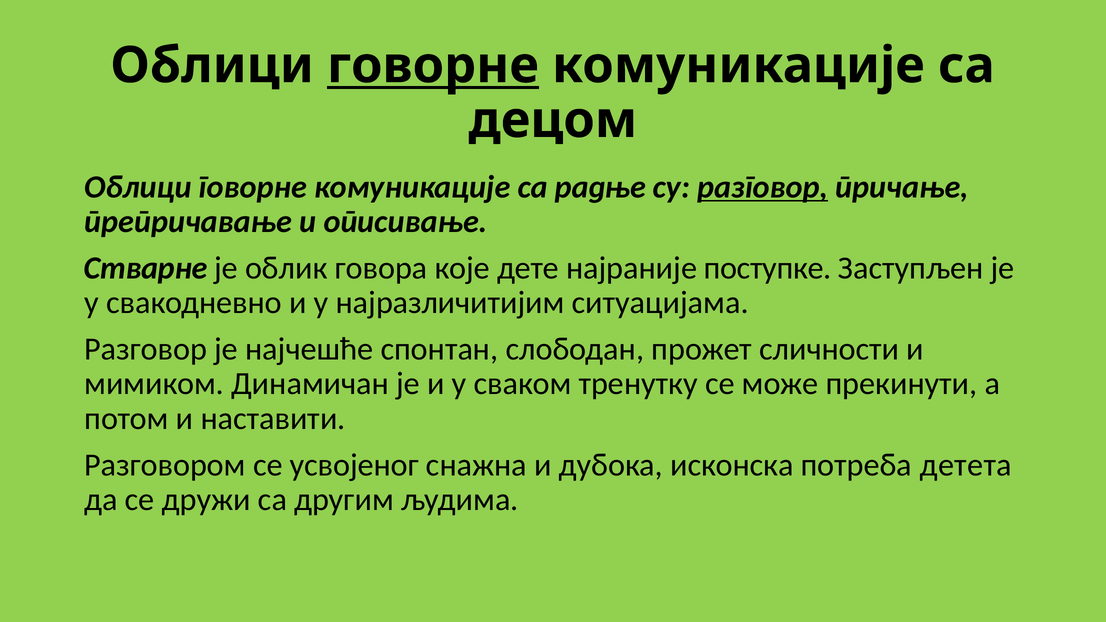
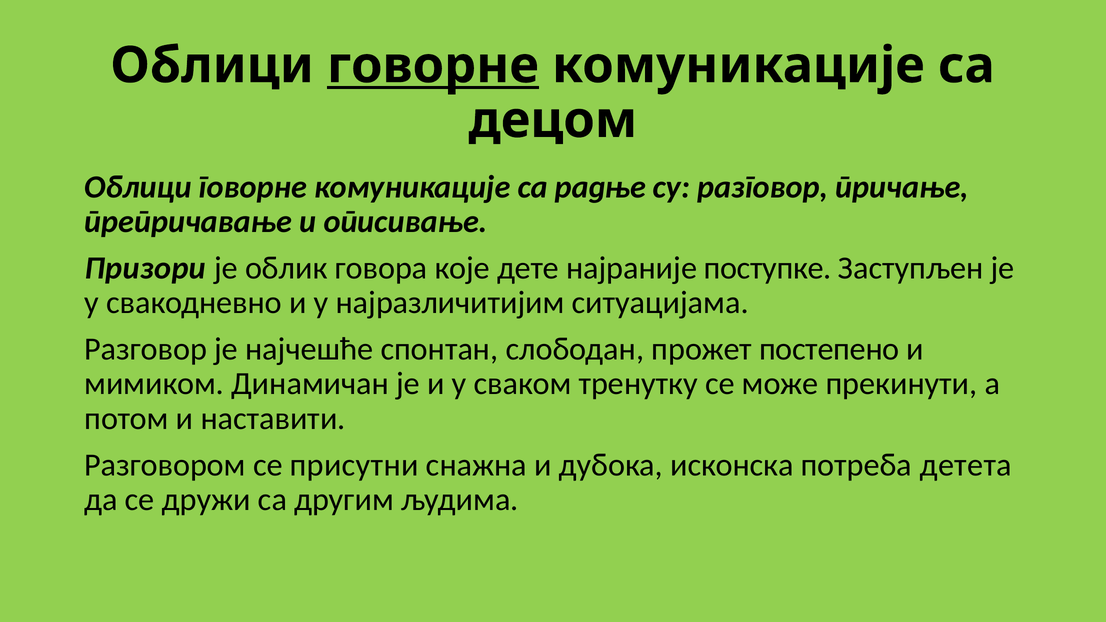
разговор at (763, 187) underline: present -> none
Стварне: Стварне -> Призори
сличности: сличности -> постепено
усвојеног: усвојеног -> присутни
